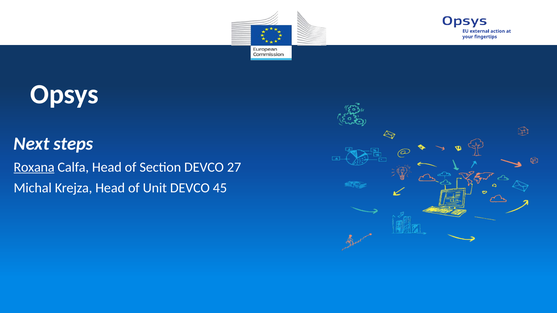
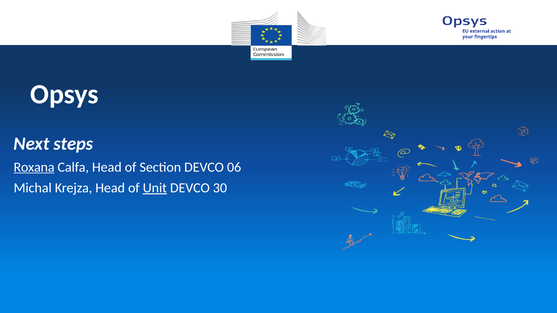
27: 27 -> 06
Unit underline: none -> present
45: 45 -> 30
